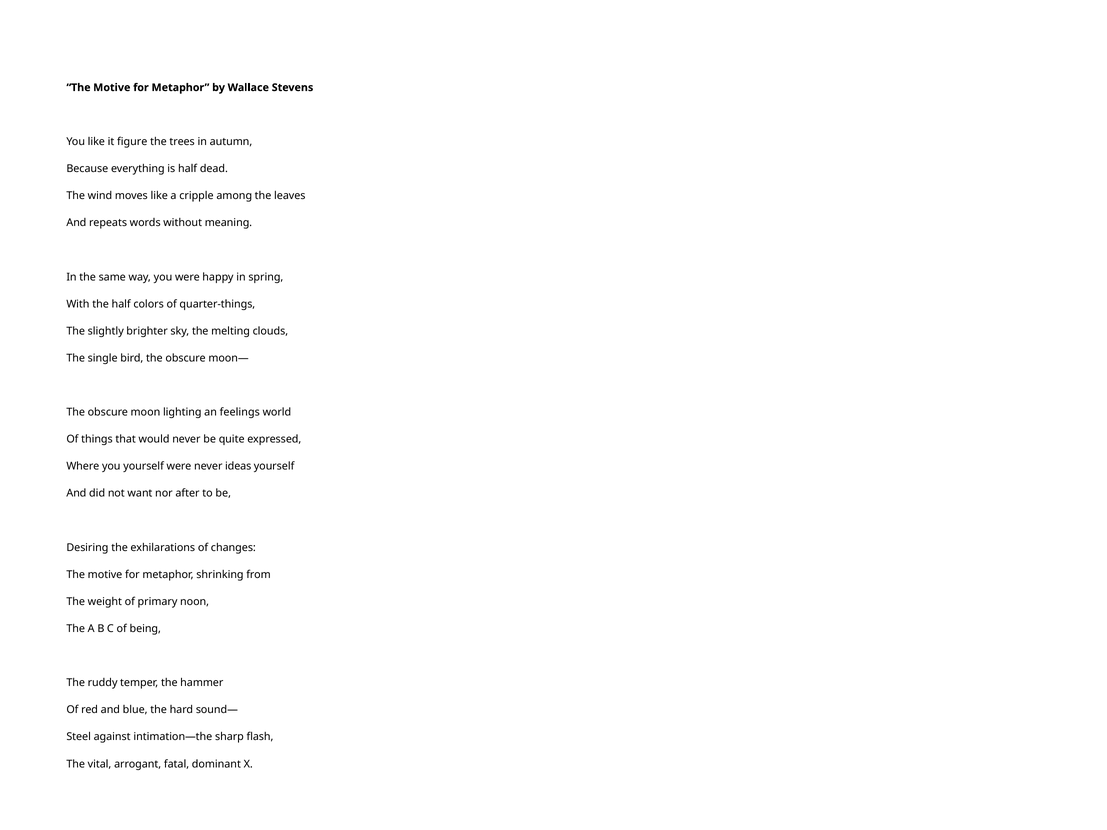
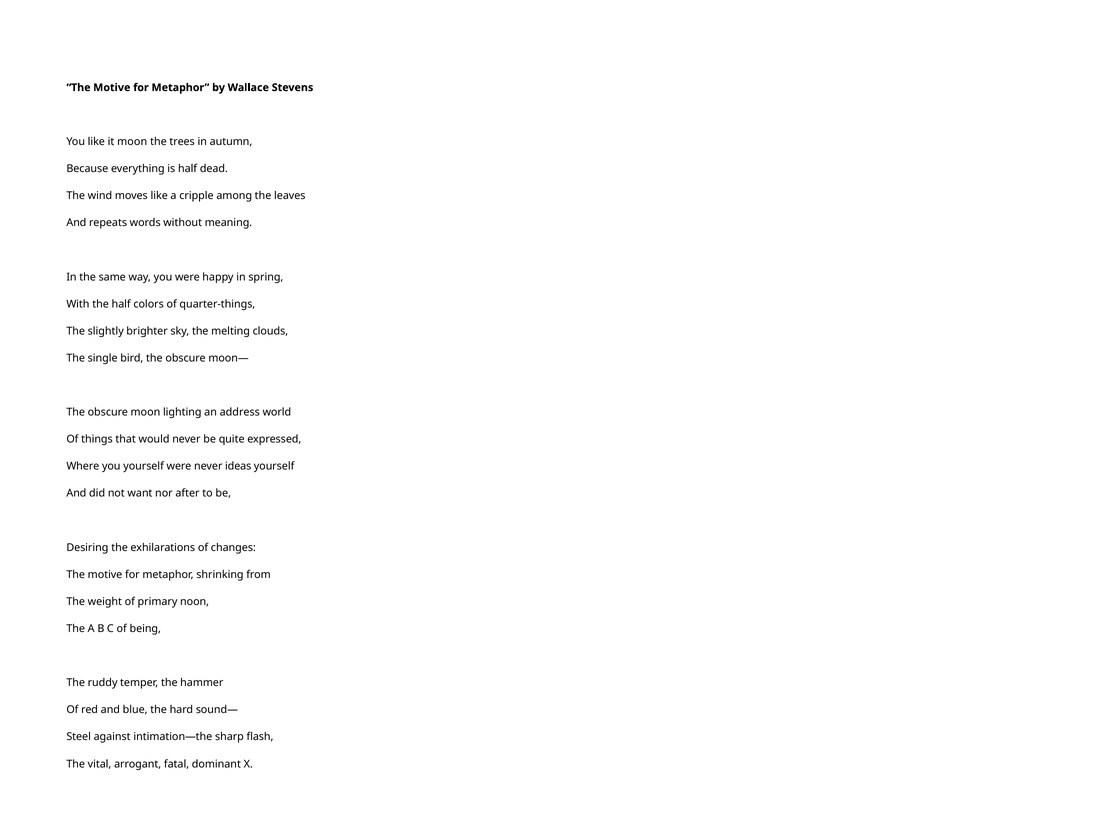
it figure: figure -> moon
feelings: feelings -> address
